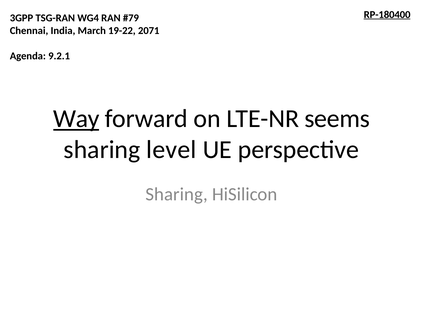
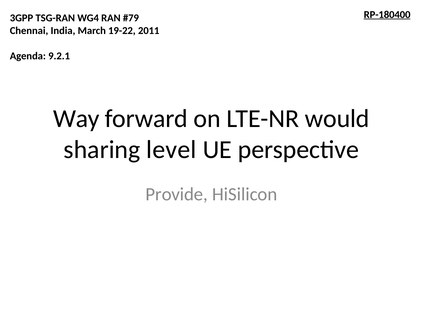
2071: 2071 -> 2011
Way underline: present -> none
seems: seems -> would
Sharing at (177, 195): Sharing -> Provide
